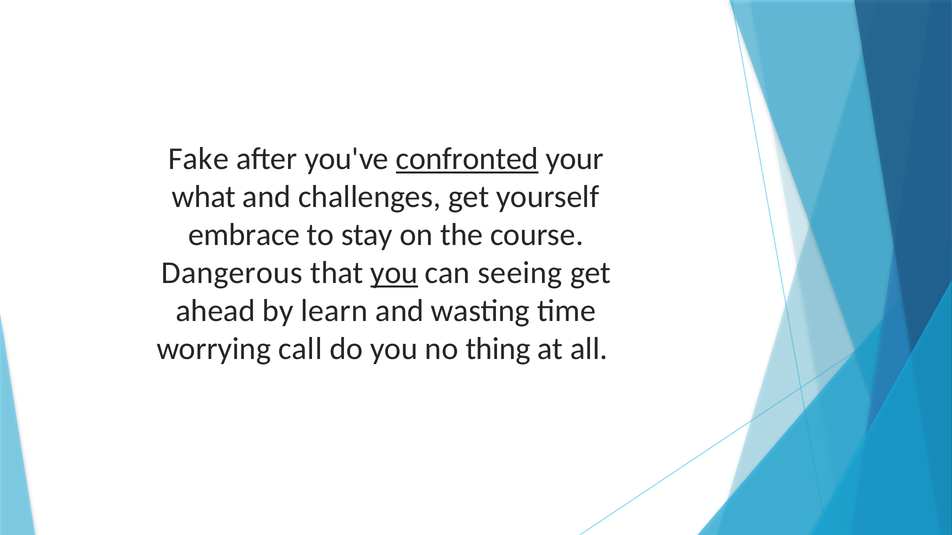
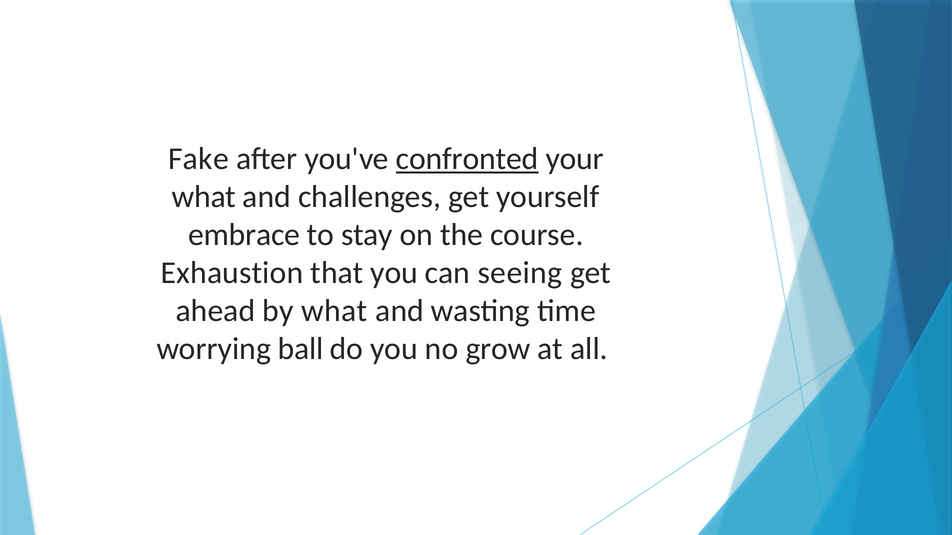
Dangerous: Dangerous -> Exhaustion
you at (394, 273) underline: present -> none
by learn: learn -> what
call: call -> ball
thing: thing -> grow
